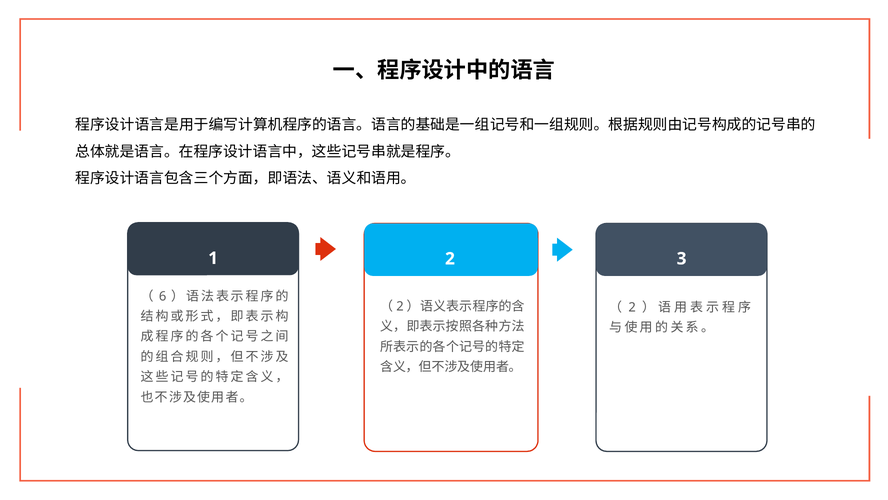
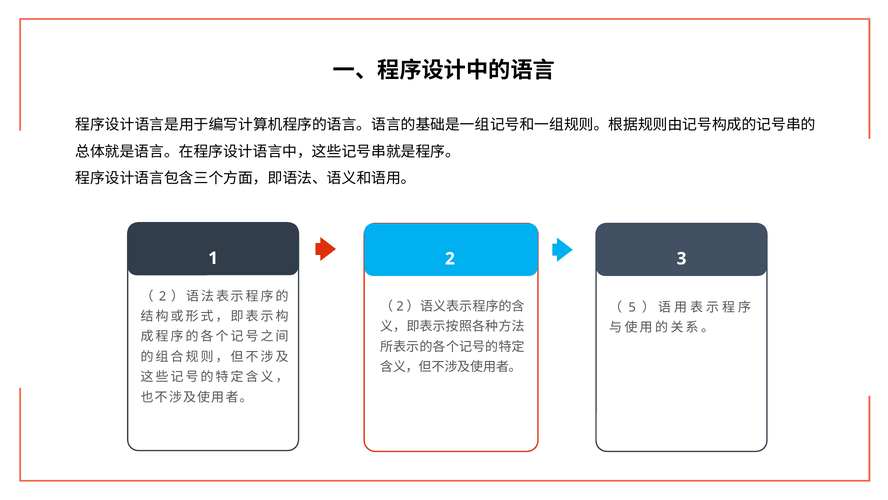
6 at (163, 296): 6 -> 2
2 at (632, 307): 2 -> 5
